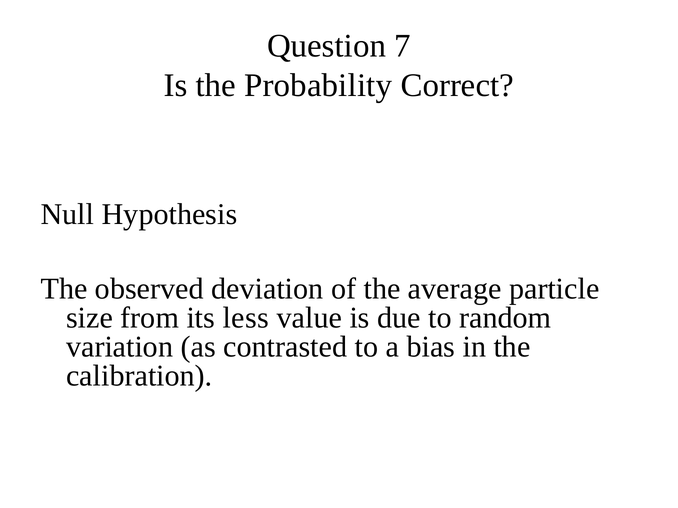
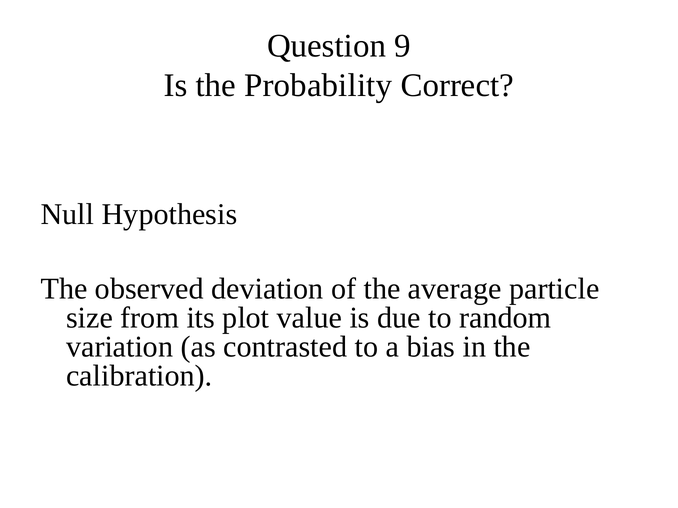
7: 7 -> 9
less: less -> plot
